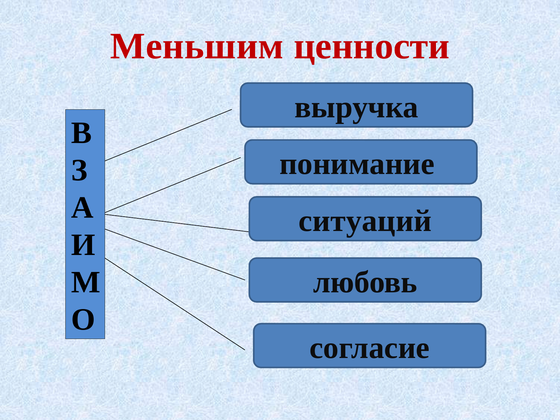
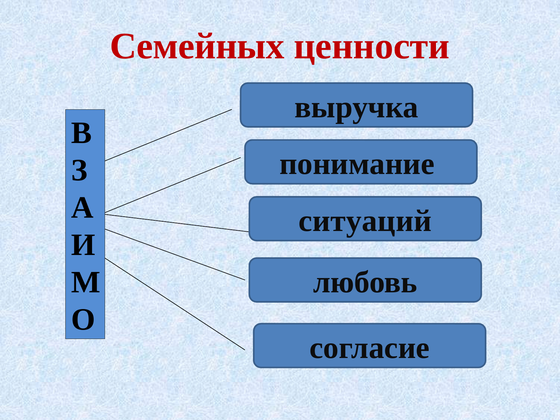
Меньшим: Меньшим -> Семейных
